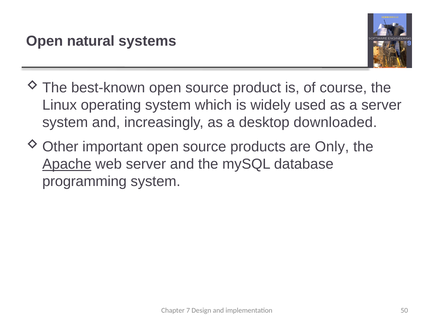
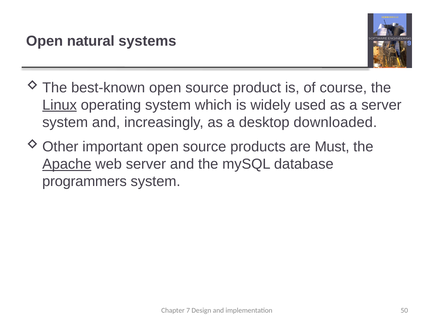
Linux underline: none -> present
Only: Only -> Must
programming: programming -> programmers
